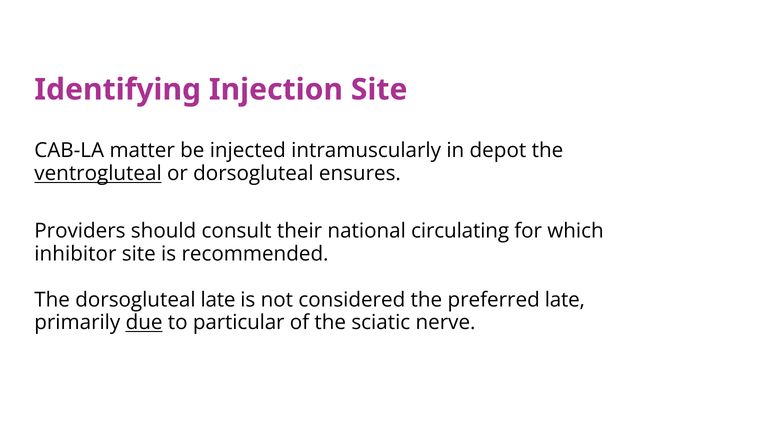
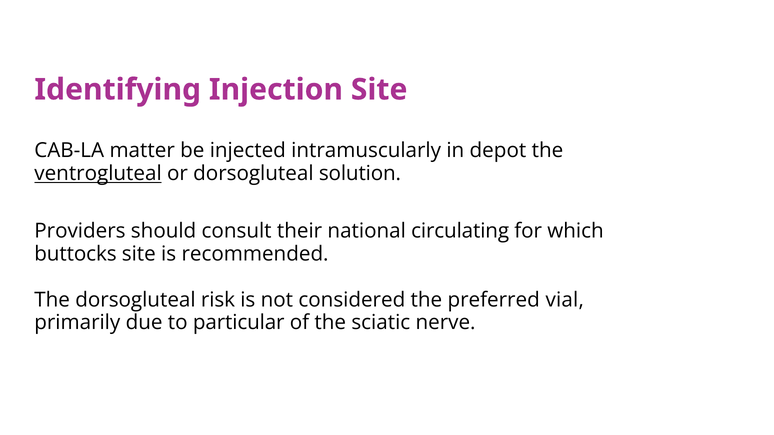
ensures: ensures -> solution
inhibitor: inhibitor -> buttocks
dorsogluteal late: late -> risk
preferred late: late -> vial
due underline: present -> none
